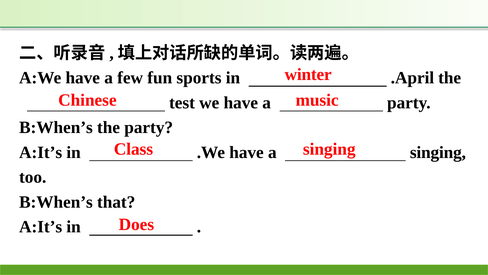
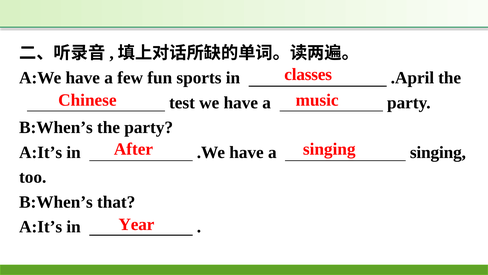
winter: winter -> classes
Class: Class -> After
Does: Does -> Year
